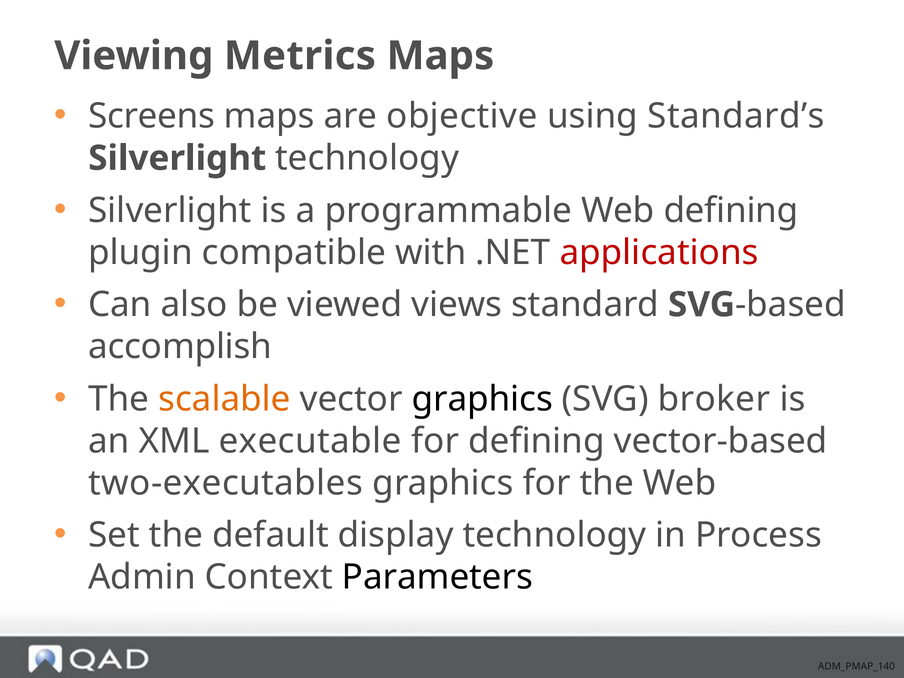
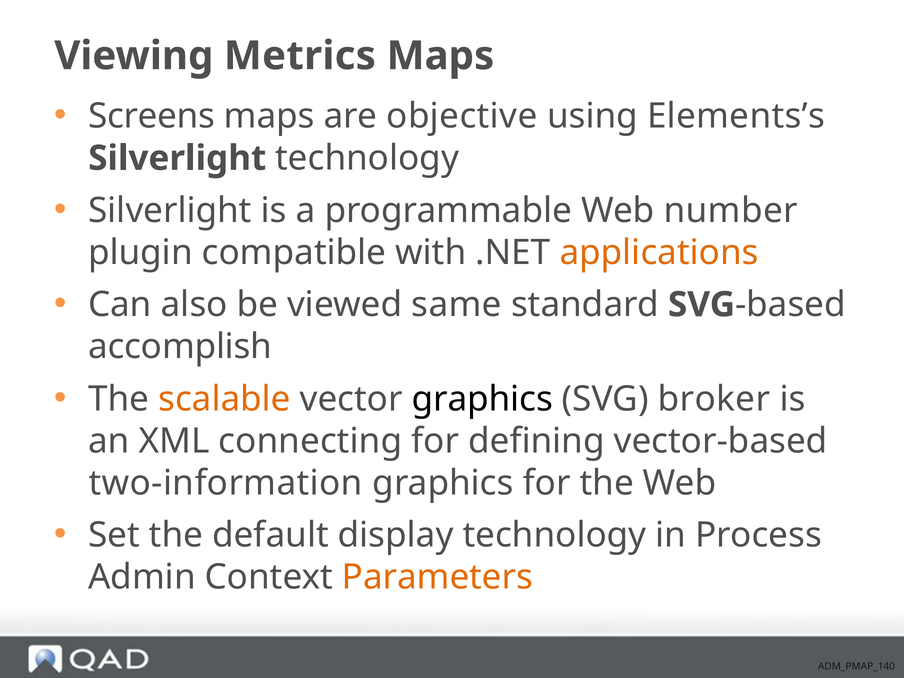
Standard’s: Standard’s -> Elements’s
Web defining: defining -> number
applications colour: red -> orange
views: views -> same
executable: executable -> connecting
two-executables: two-executables -> two-information
Parameters colour: black -> orange
